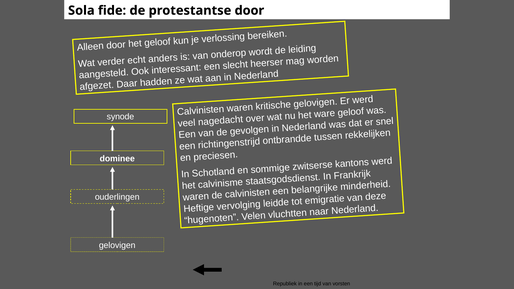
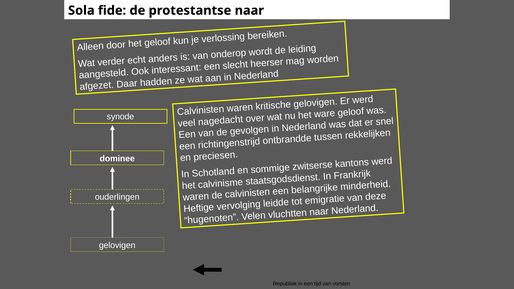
protestantse door: door -> naar
